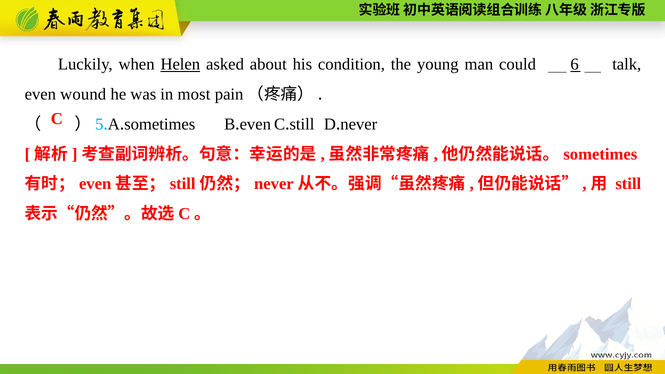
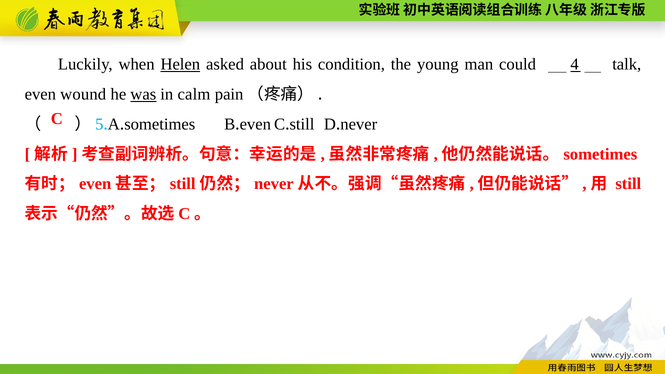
6: 6 -> 4
was underline: none -> present
most: most -> calm
